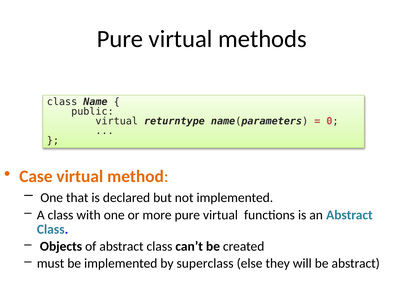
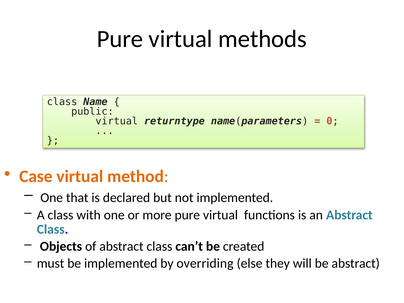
superclass: superclass -> overriding
